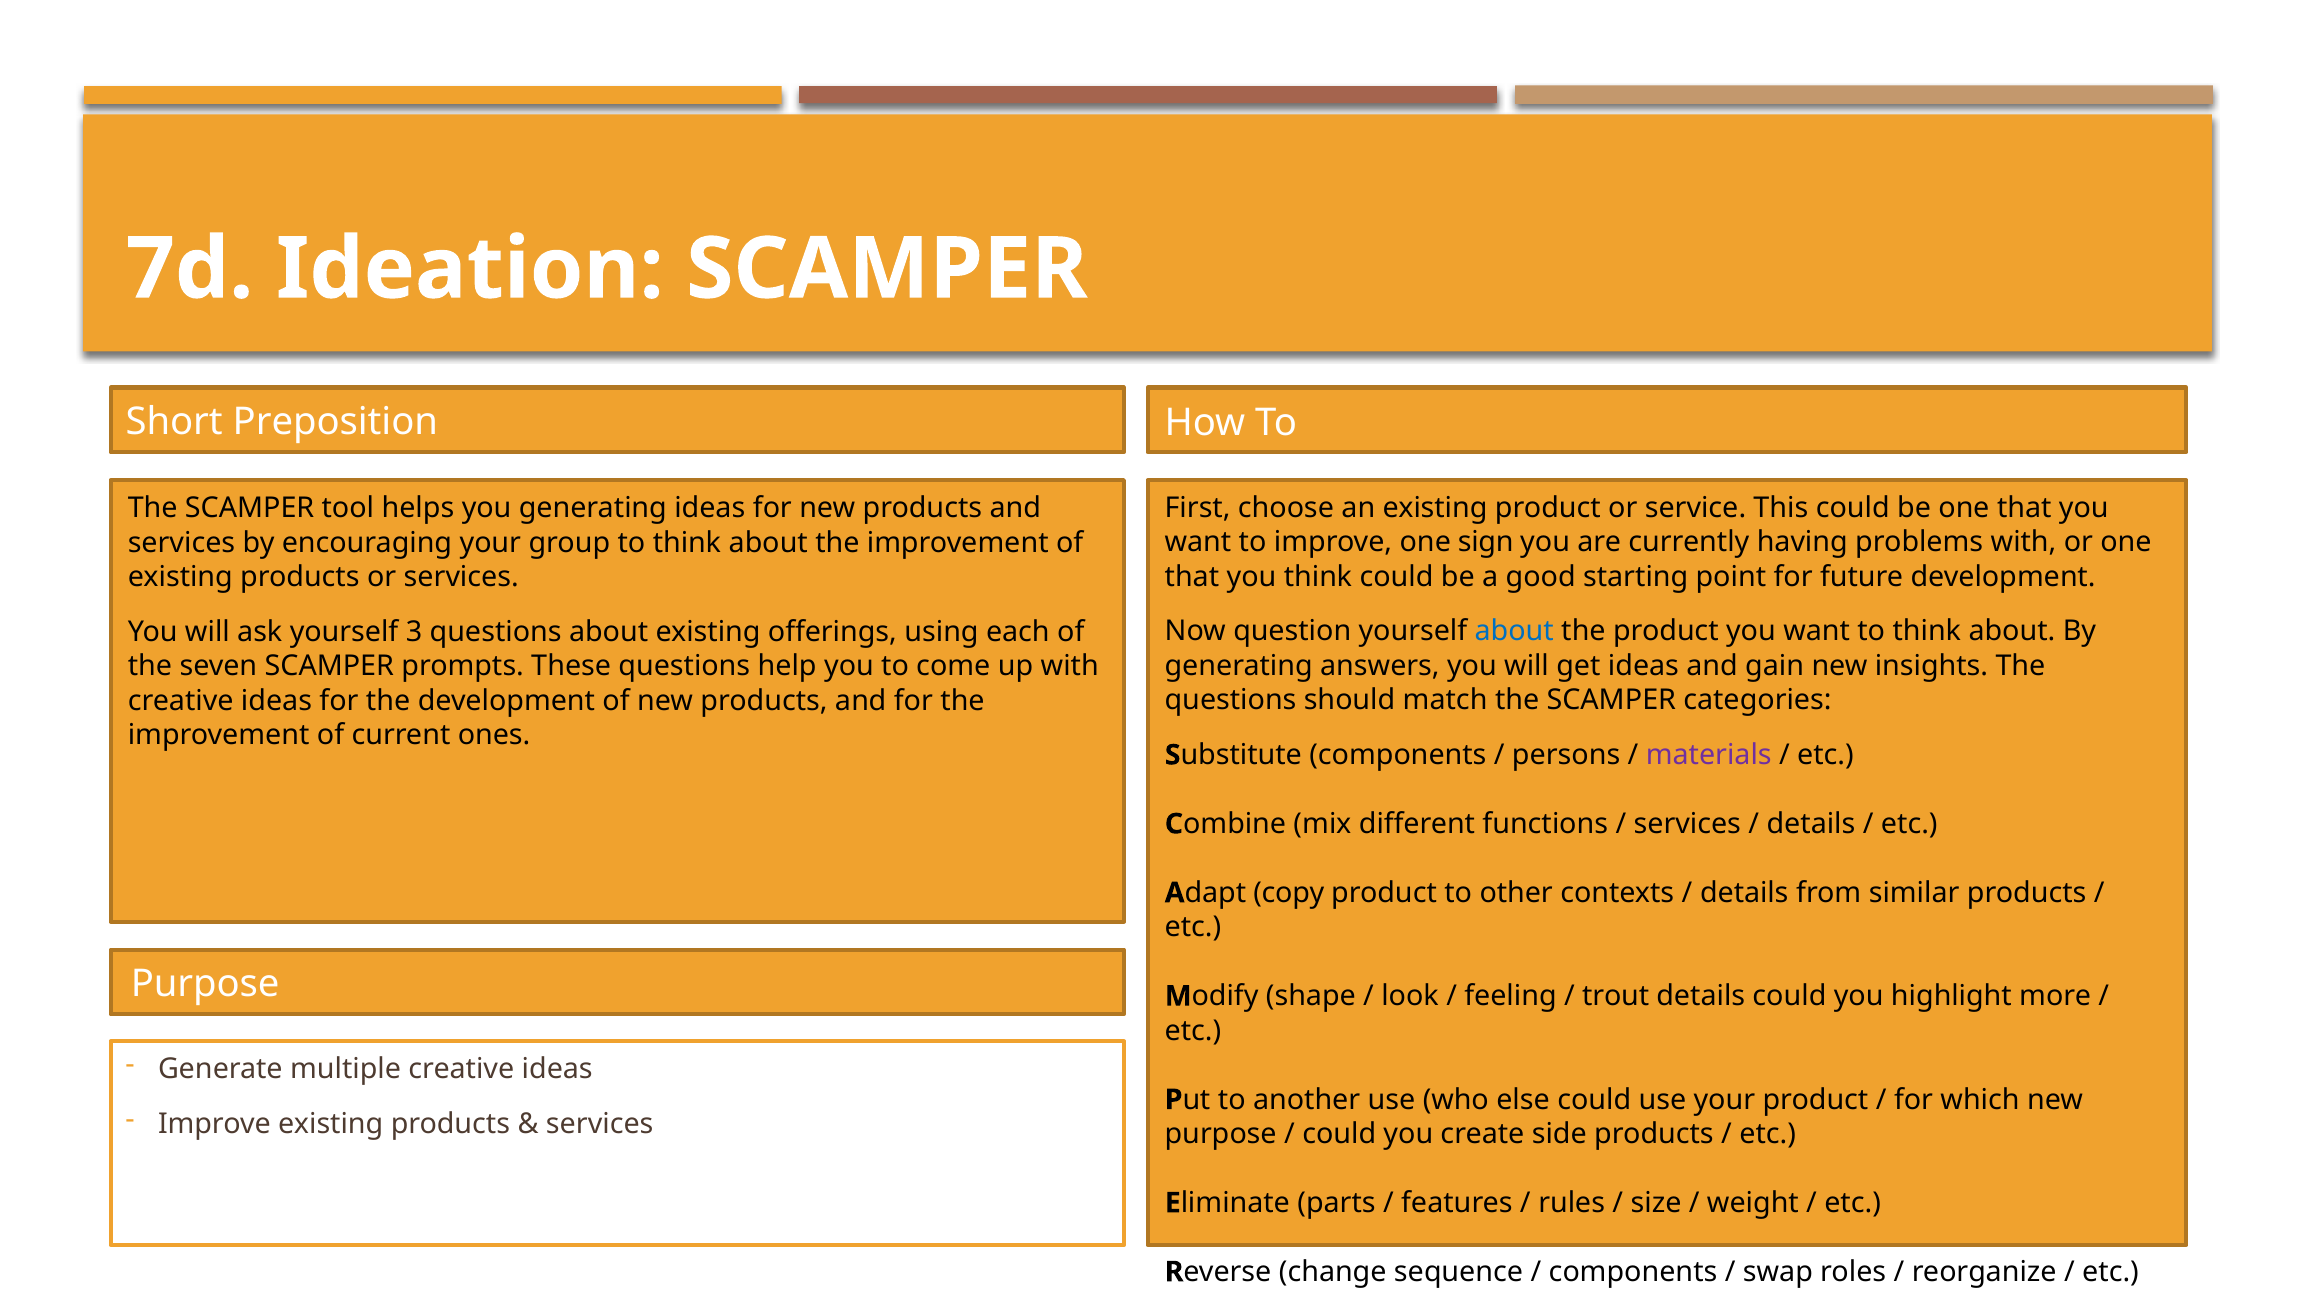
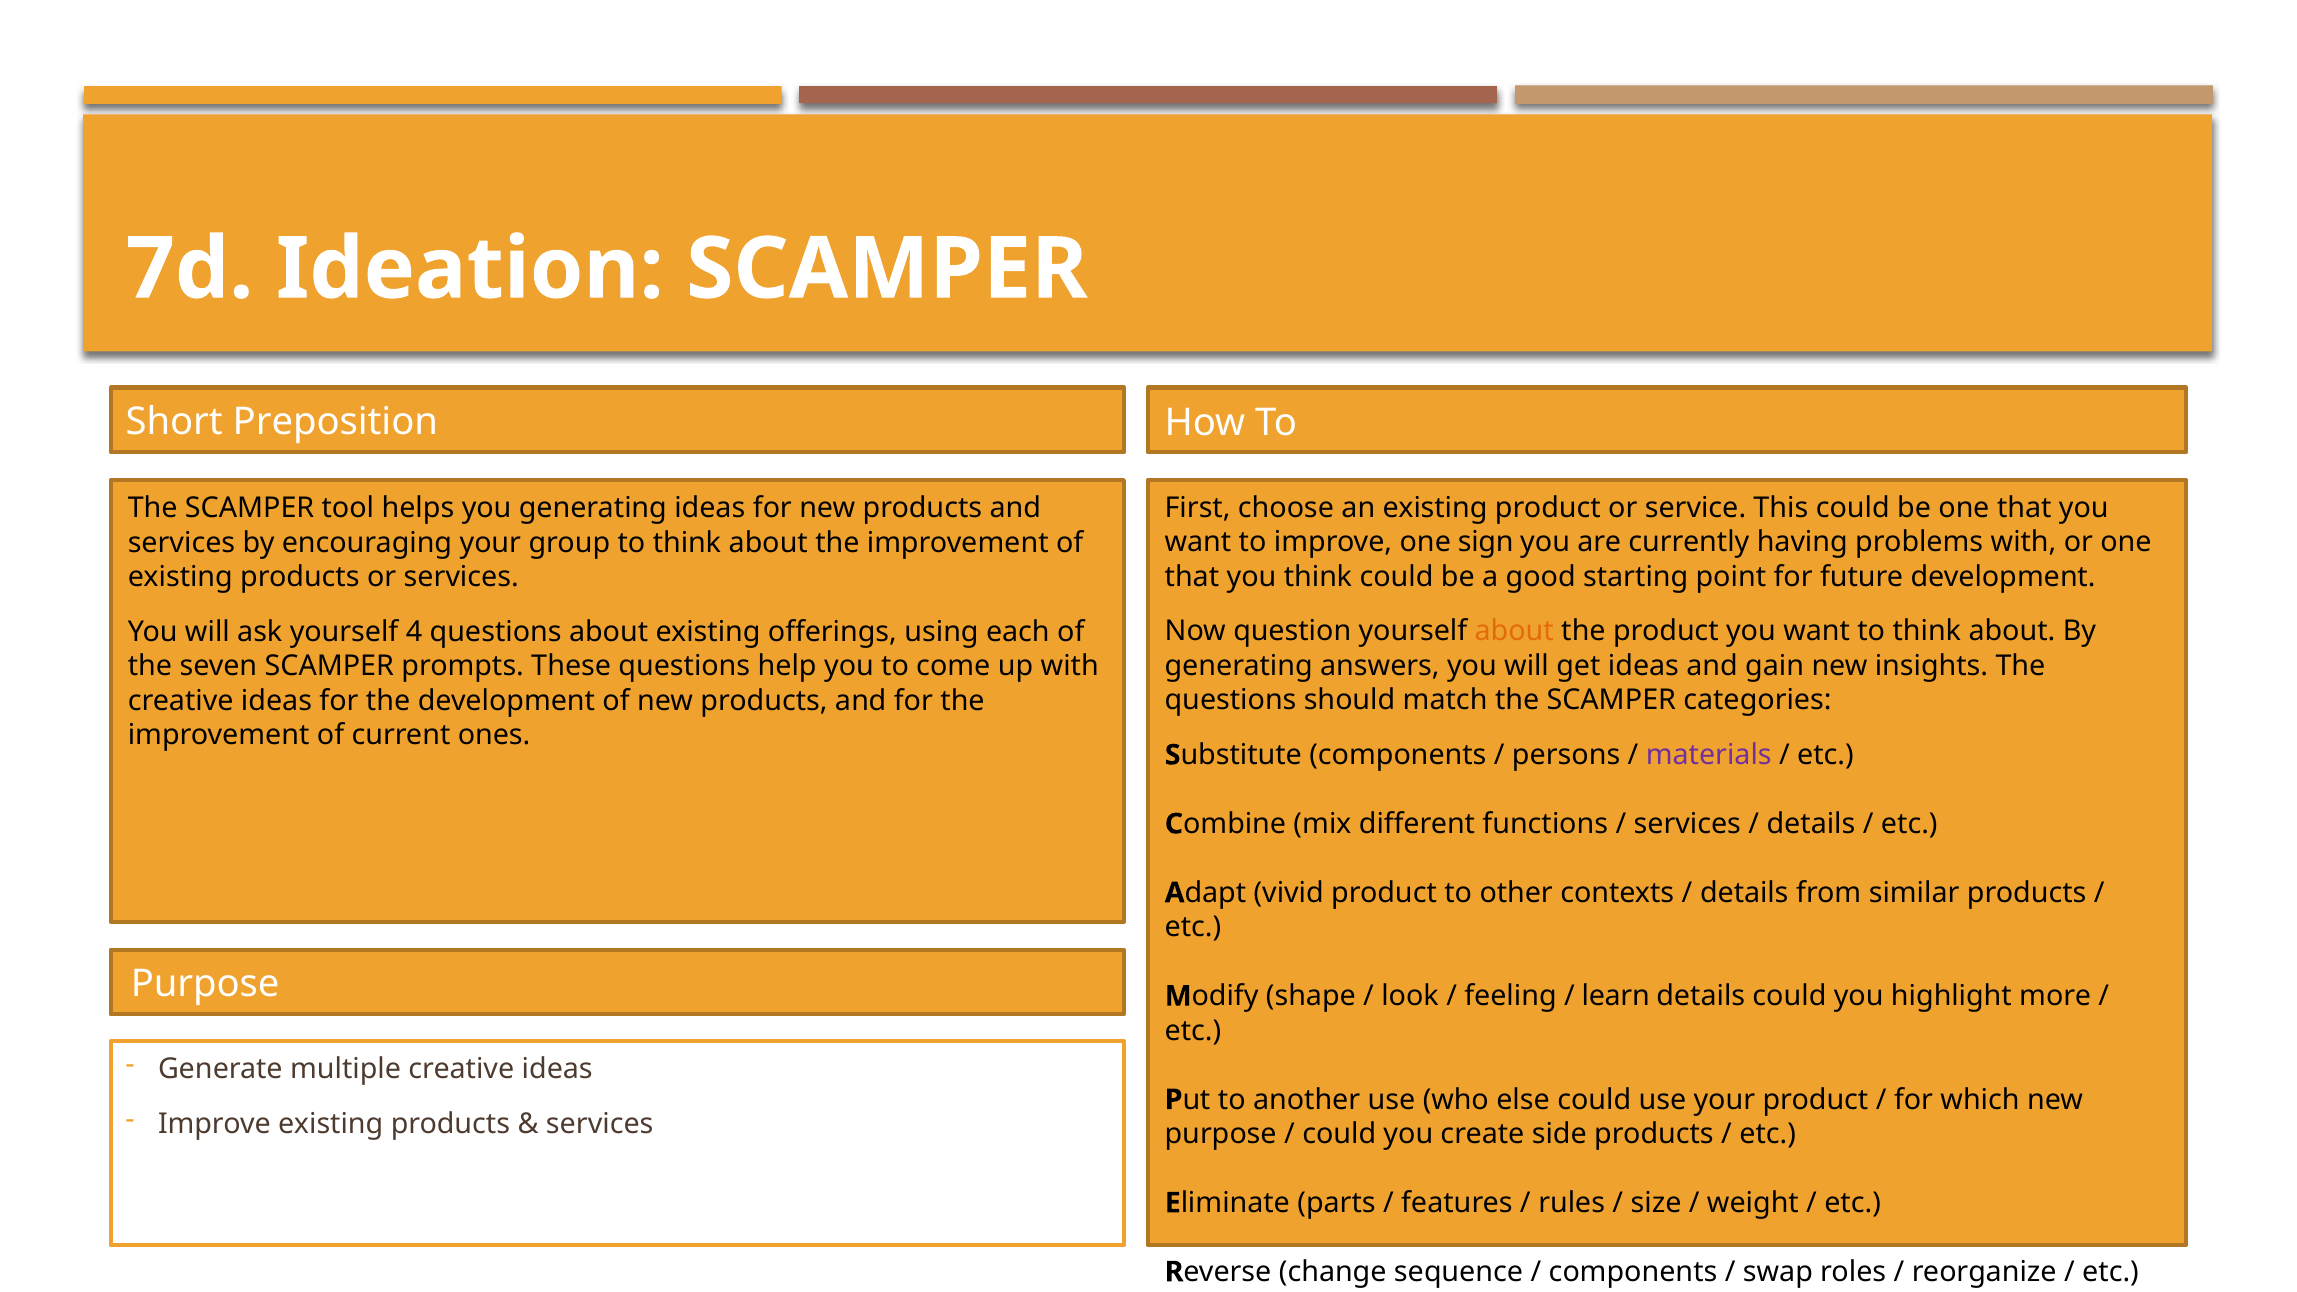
about at (1514, 632) colour: blue -> orange
3: 3 -> 4
copy: copy -> vivid
trout: trout -> learn
